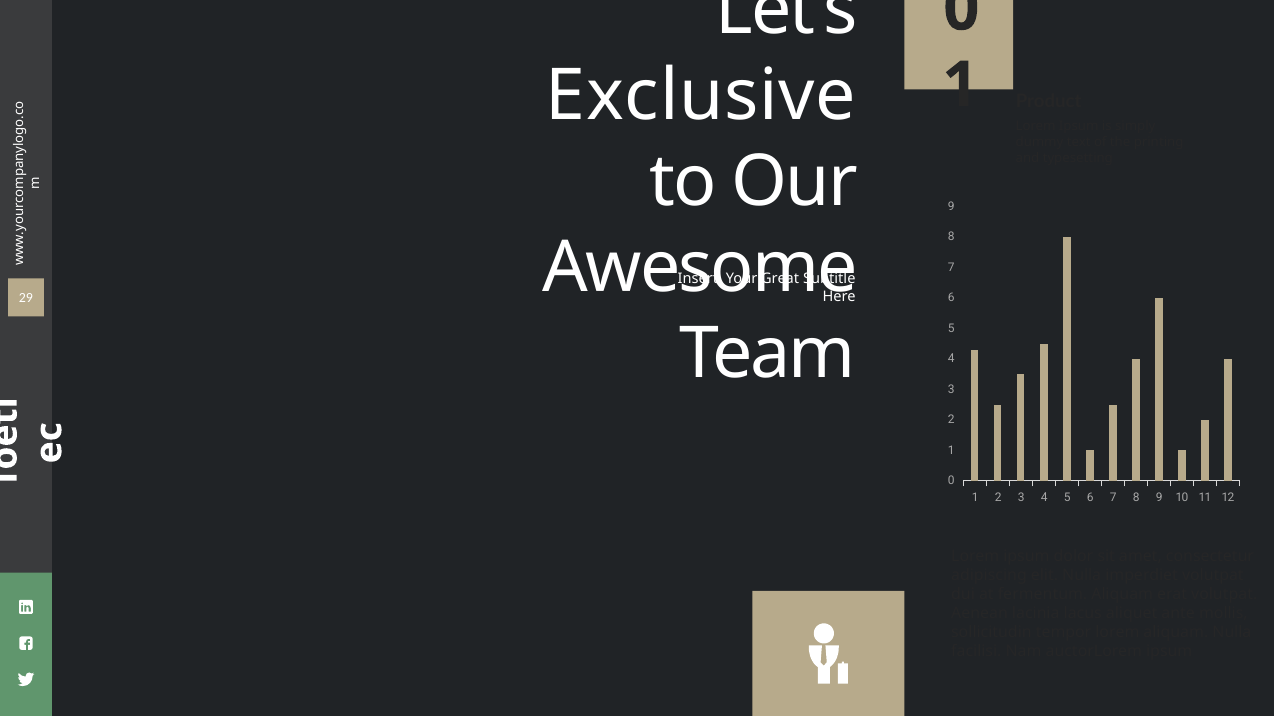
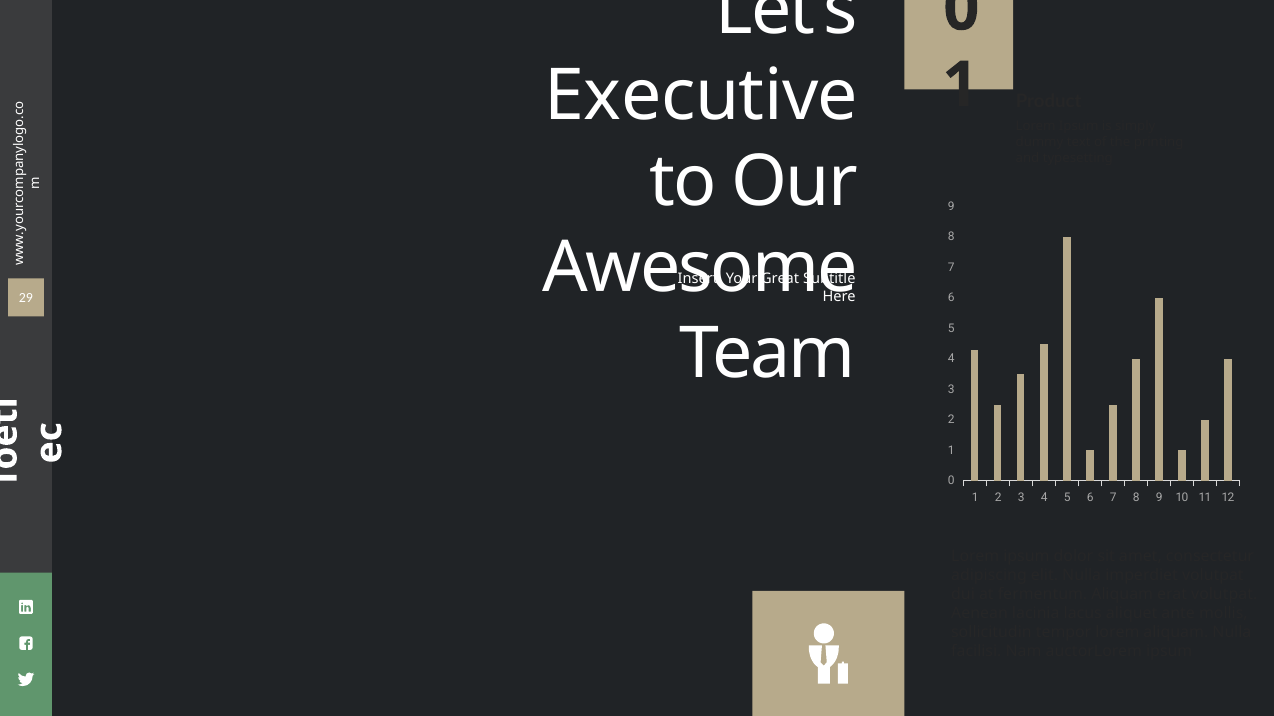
Exclusive: Exclusive -> Executive
